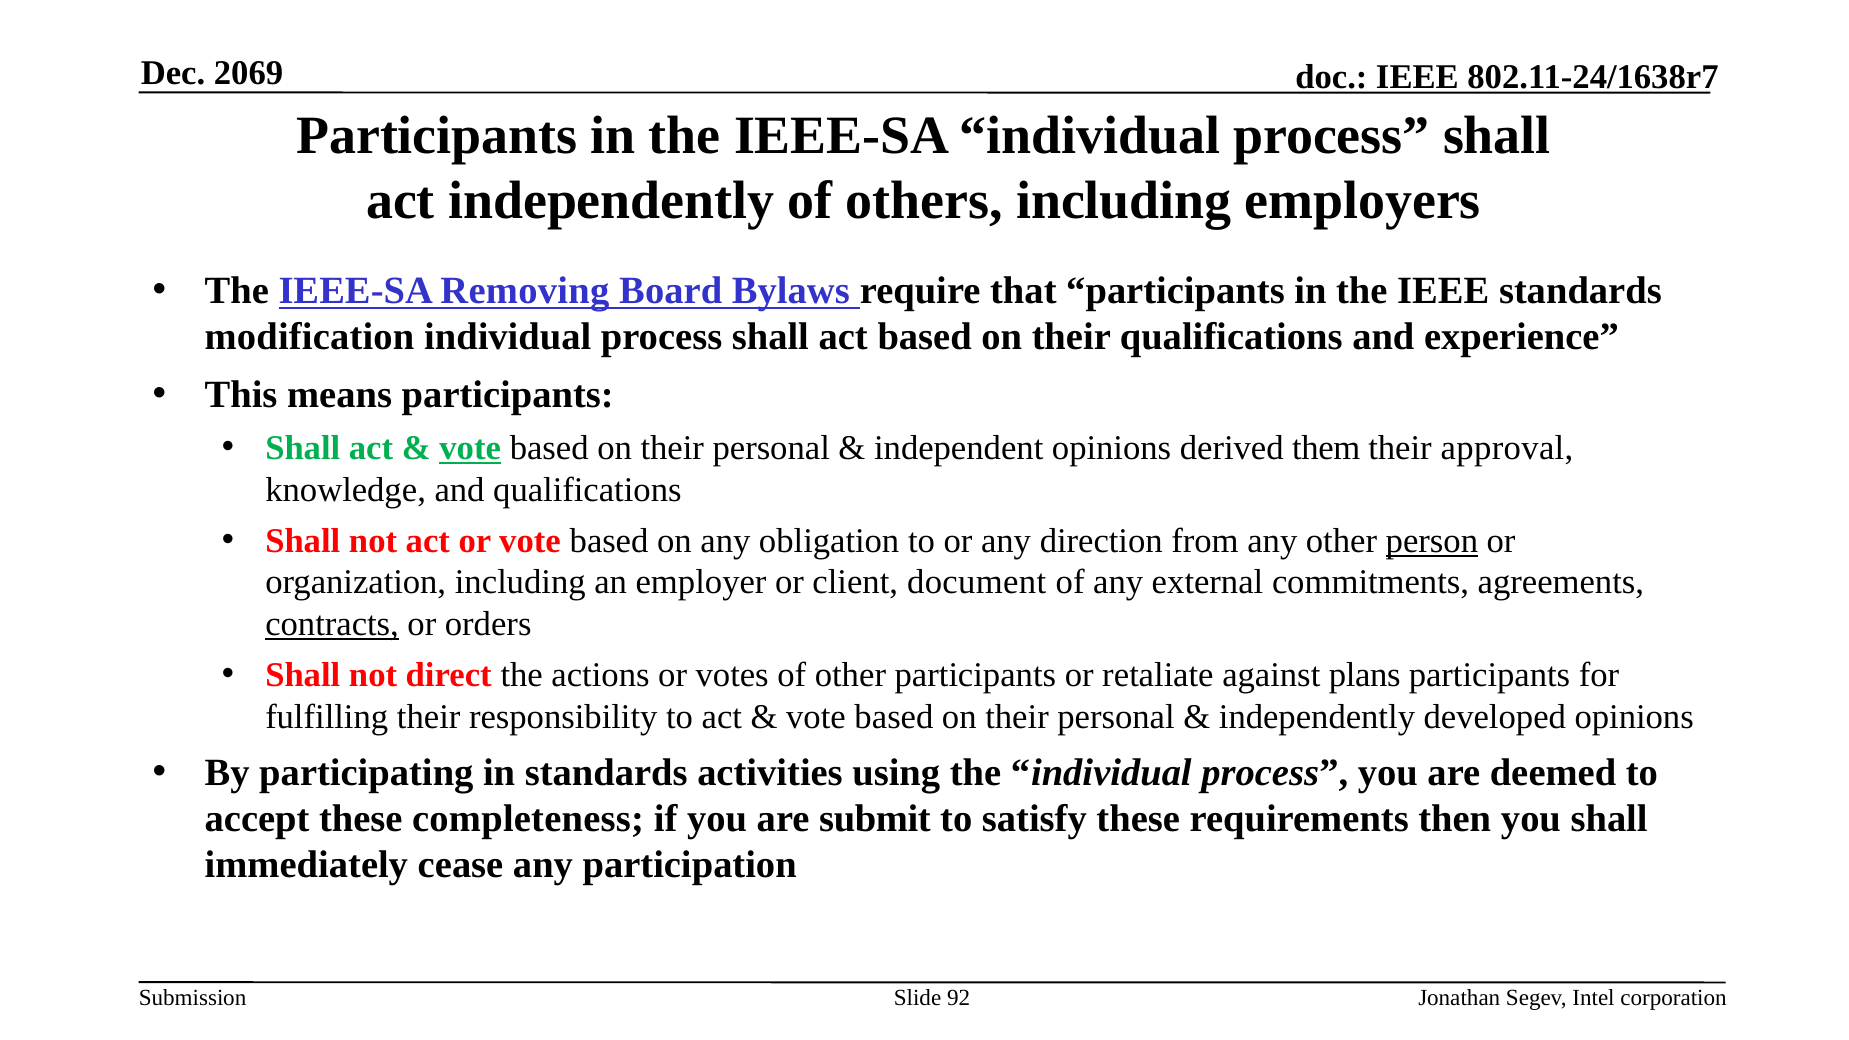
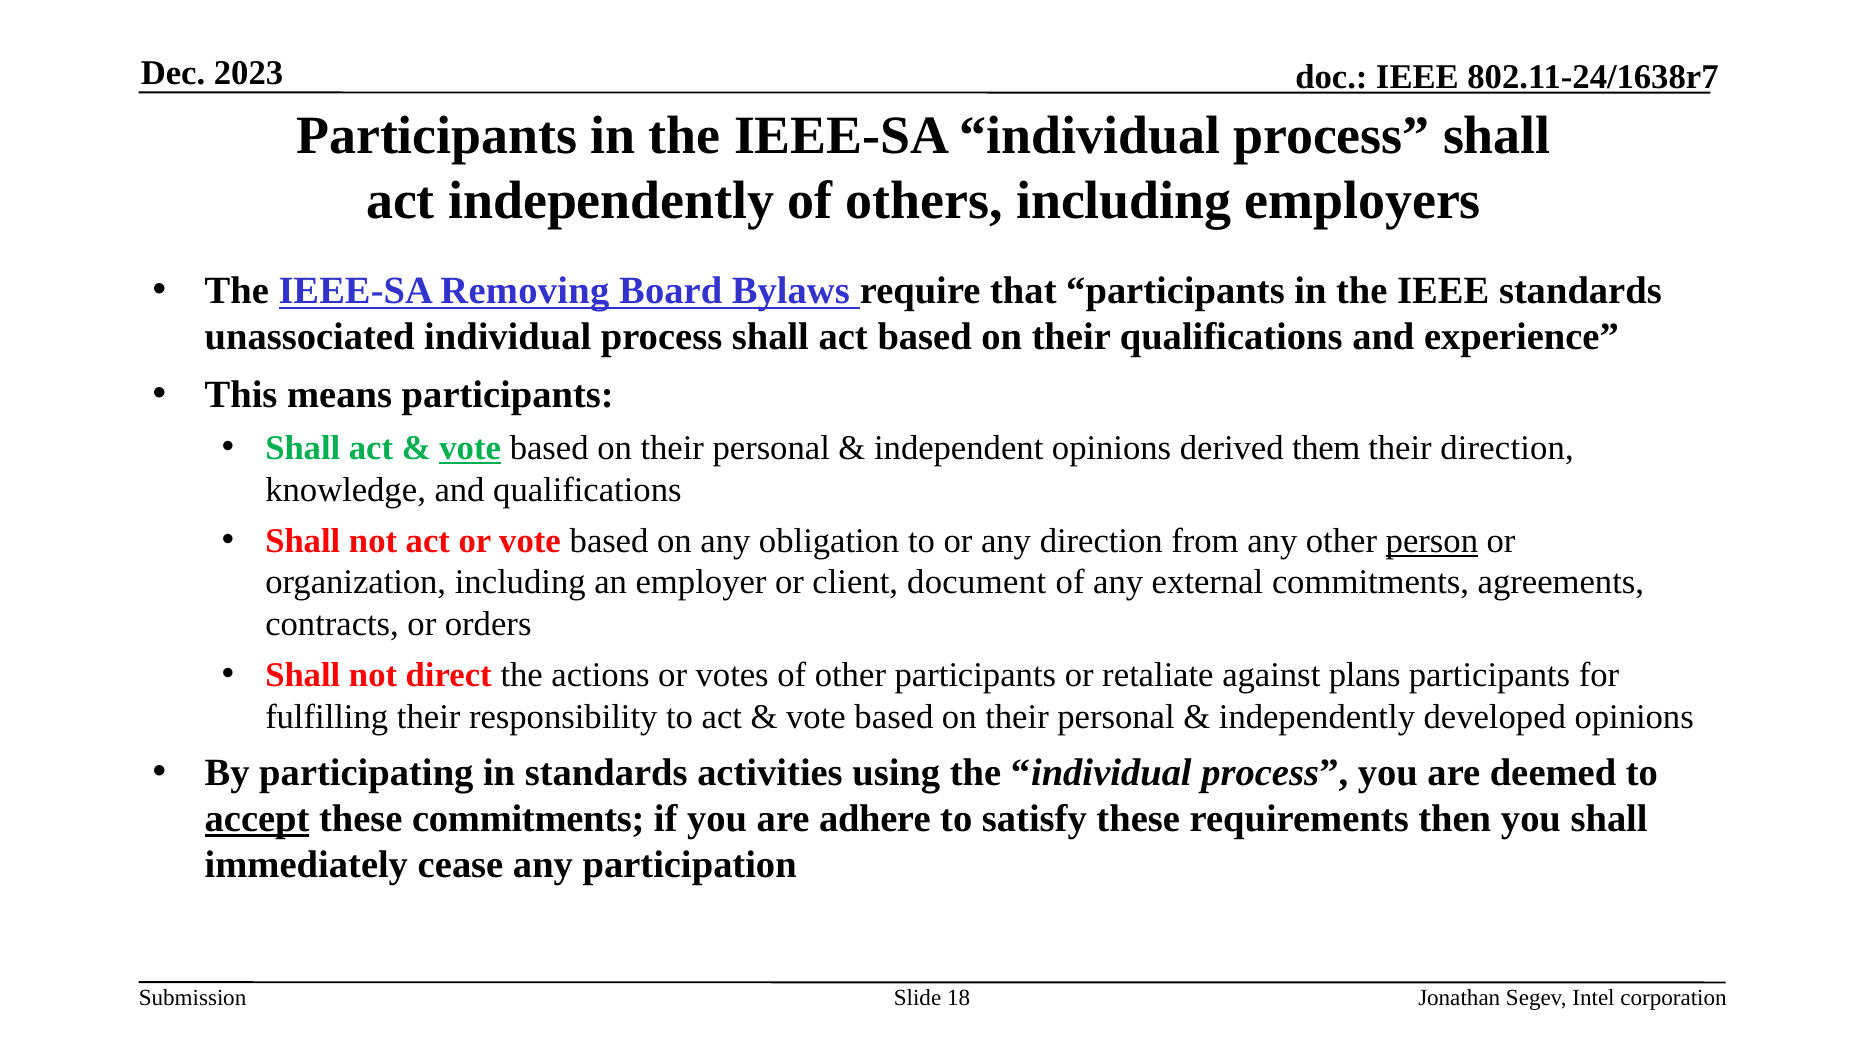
2069: 2069 -> 2023
modification: modification -> unassociated
their approval: approval -> direction
contracts underline: present -> none
accept underline: none -> present
these completeness: completeness -> commitments
submit: submit -> adhere
92: 92 -> 18
